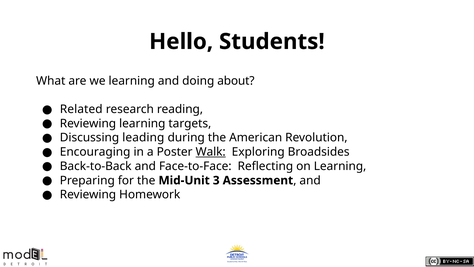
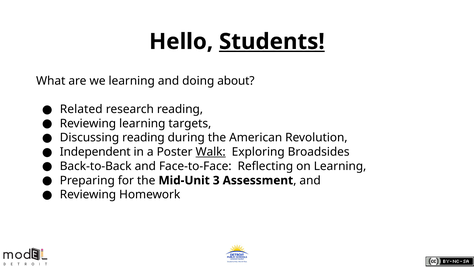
Students underline: none -> present
Discussing leading: leading -> reading
Encouraging: Encouraging -> Independent
